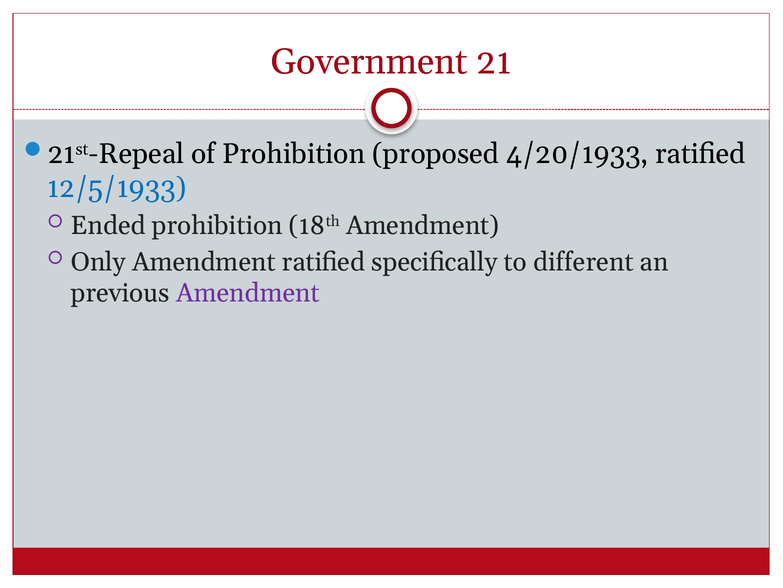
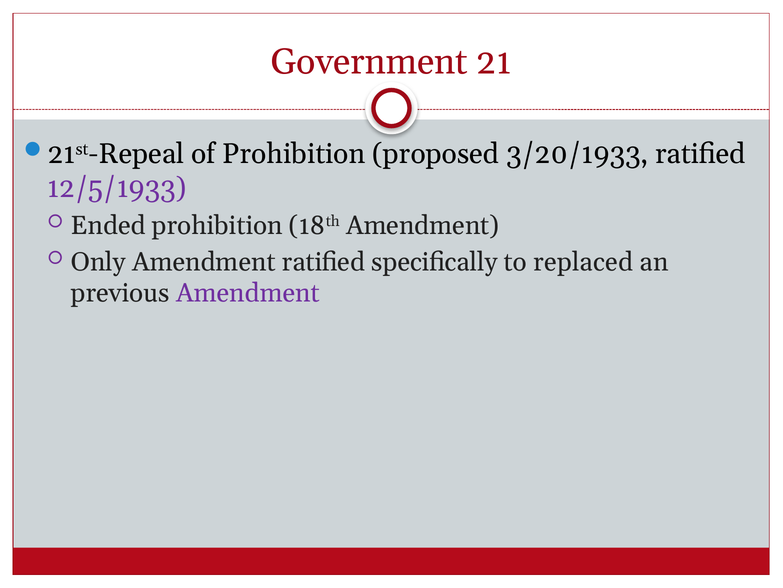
4/20/1933: 4/20/1933 -> 3/20/1933
12/5/1933 colour: blue -> purple
different: different -> replaced
